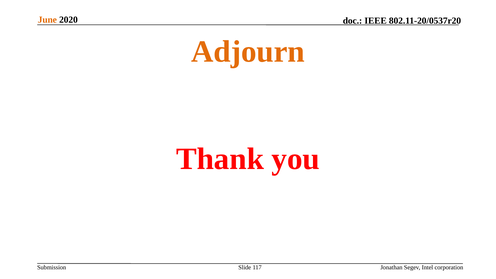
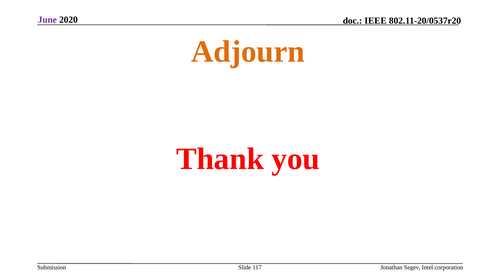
June colour: orange -> purple
